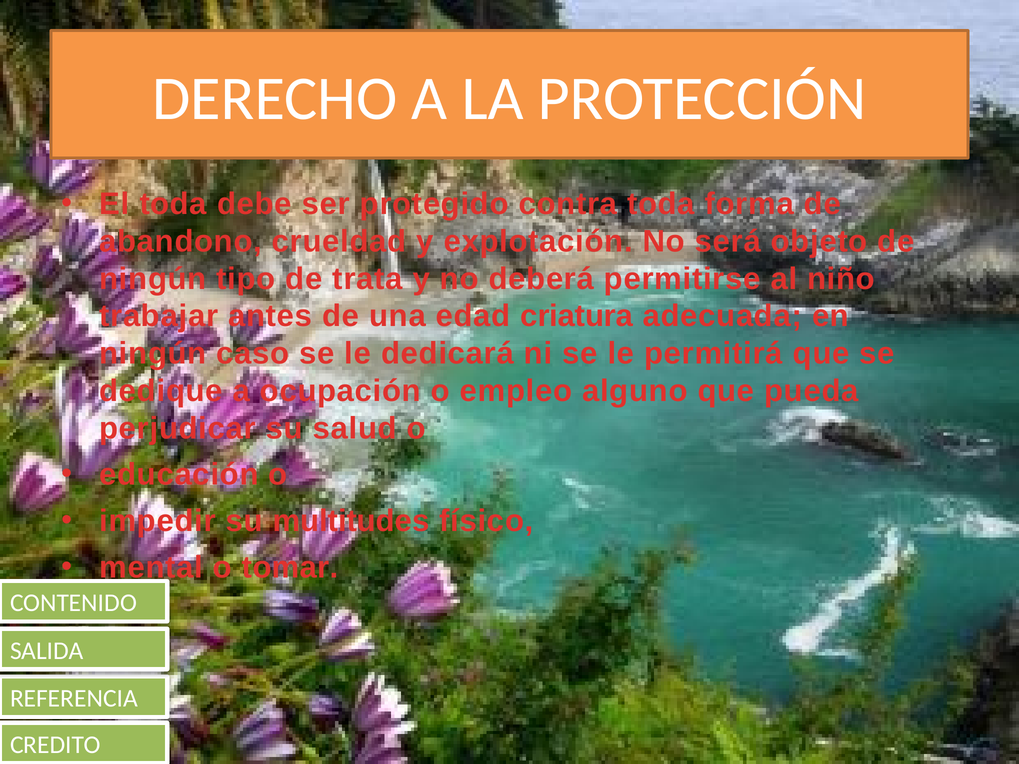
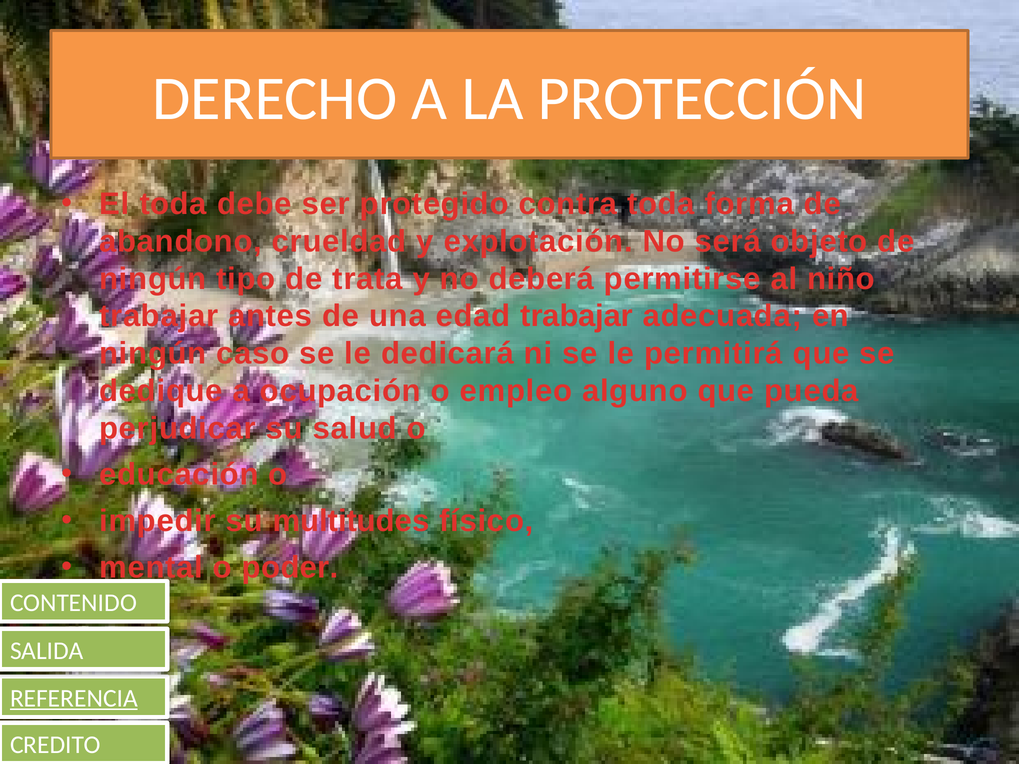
edad criatura: criatura -> trabajar
tomar: tomar -> poder
REFERENCIA underline: none -> present
